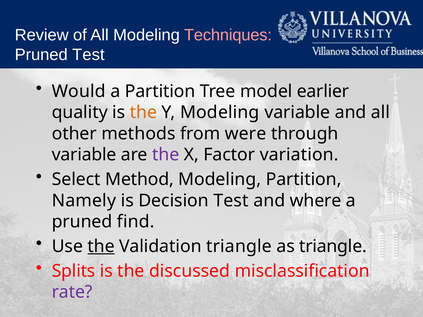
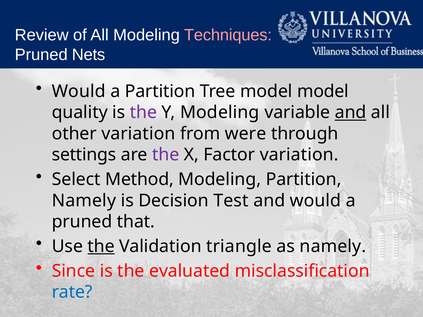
Pruned Test: Test -> Nets
model earlier: earlier -> model
the at (143, 113) colour: orange -> purple
and at (351, 113) underline: none -> present
other methods: methods -> variation
variable at (84, 155): variable -> settings
and where: where -> would
find: find -> that
as triangle: triangle -> namely
Splits: Splits -> Since
discussed: discussed -> evaluated
rate colour: purple -> blue
